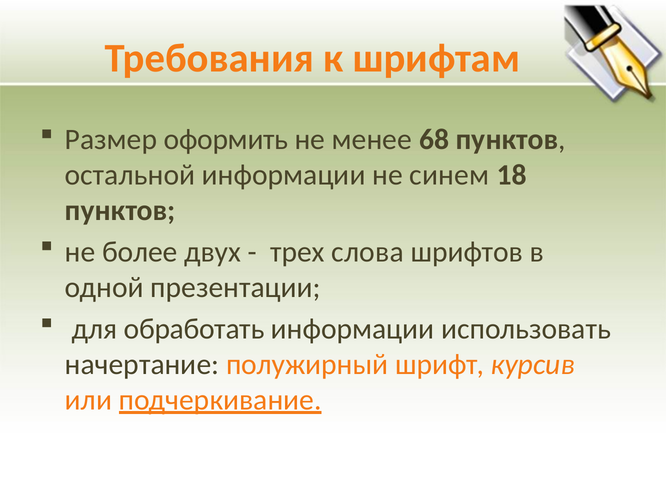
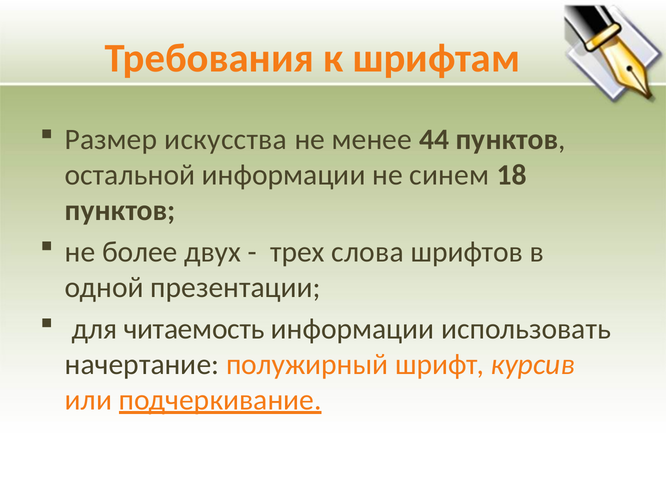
оформить: оформить -> искусства
68: 68 -> 44
обработать: обработать -> читаемость
